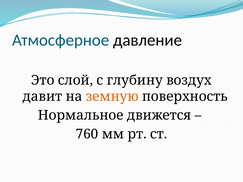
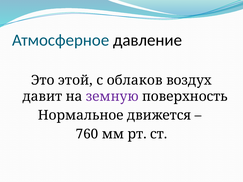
слой: слой -> этой
глубину: глубину -> облаков
земную colour: orange -> purple
